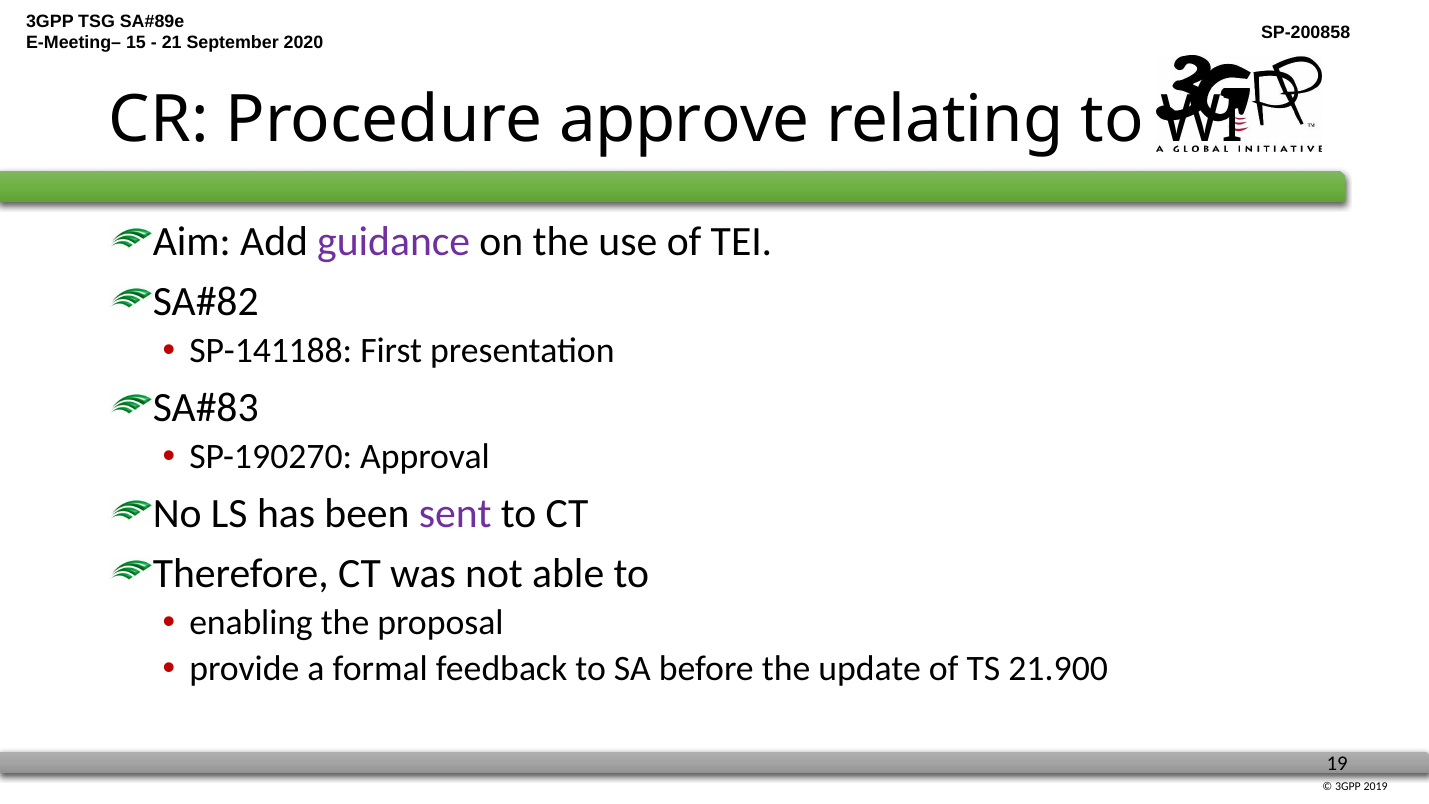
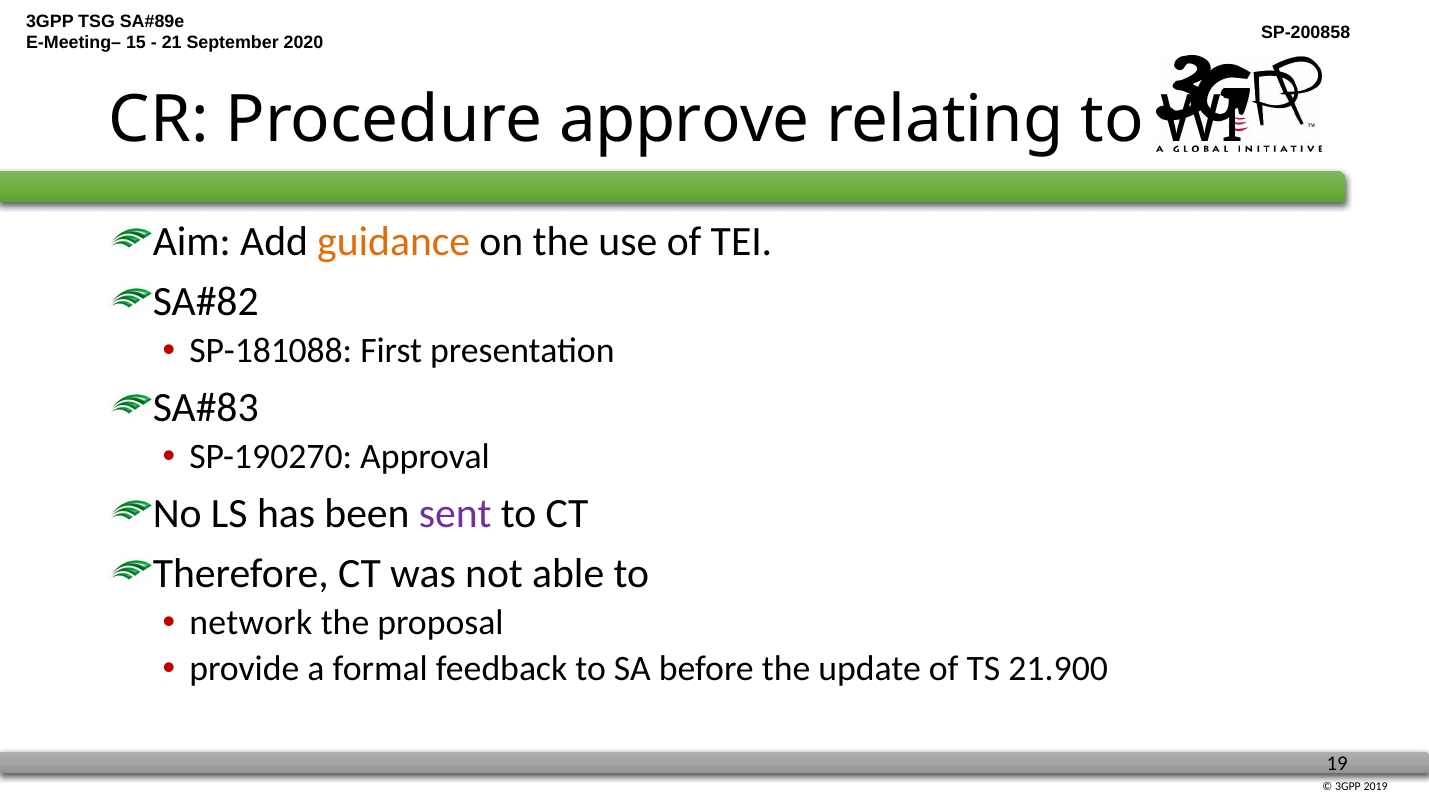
guidance colour: purple -> orange
SP-141188: SP-141188 -> SP-181088
enabling: enabling -> network
